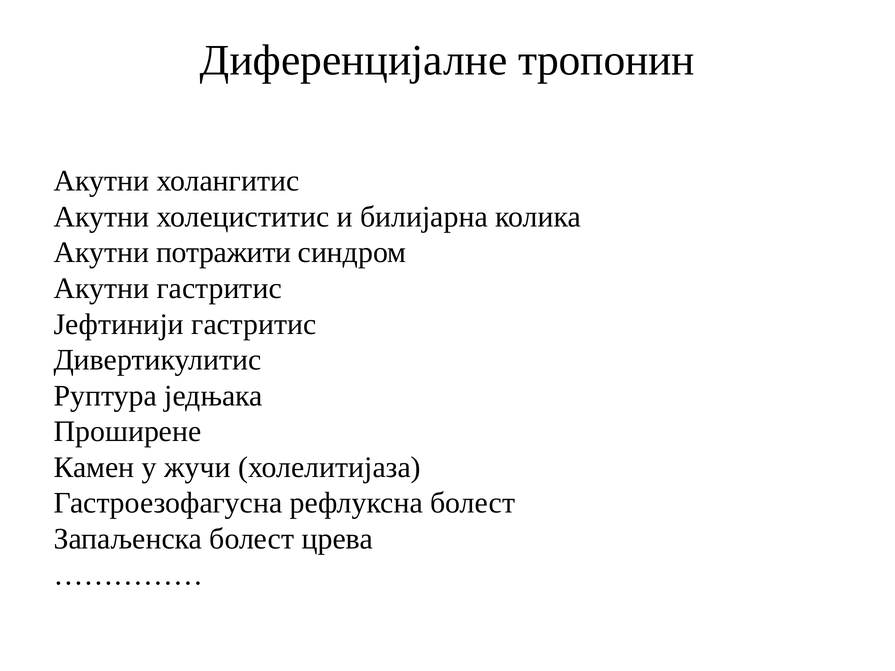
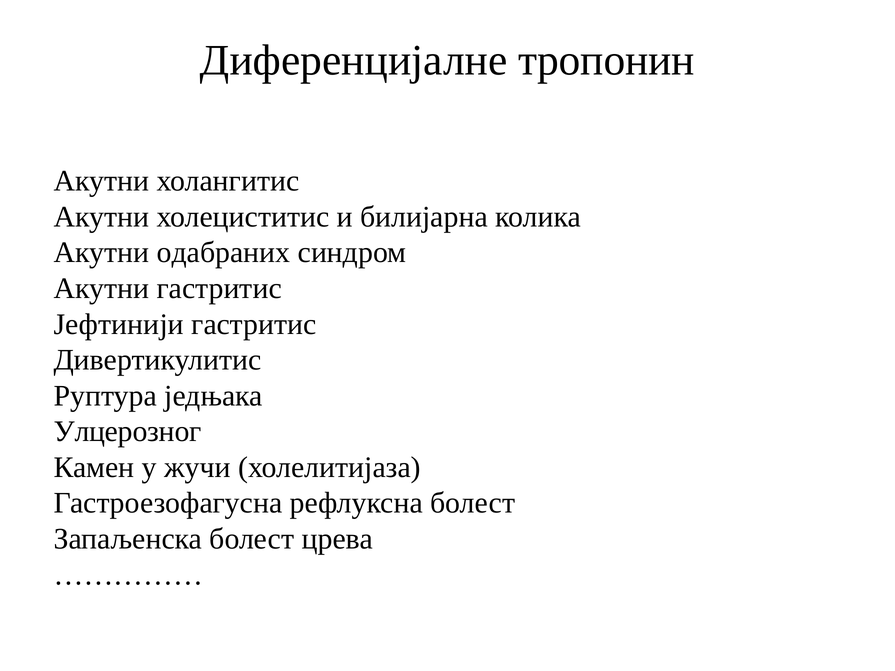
потражити: потражити -> одабраних
Проширене: Проширене -> Улцерозног
